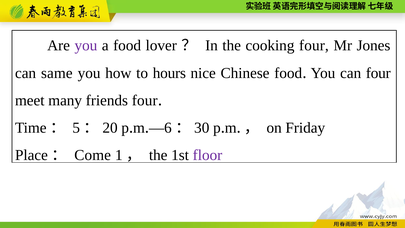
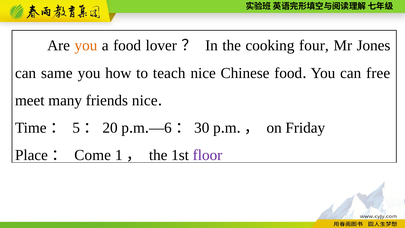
you at (86, 46) colour: purple -> orange
hours: hours -> teach
can four: four -> free
friends four: four -> nice
